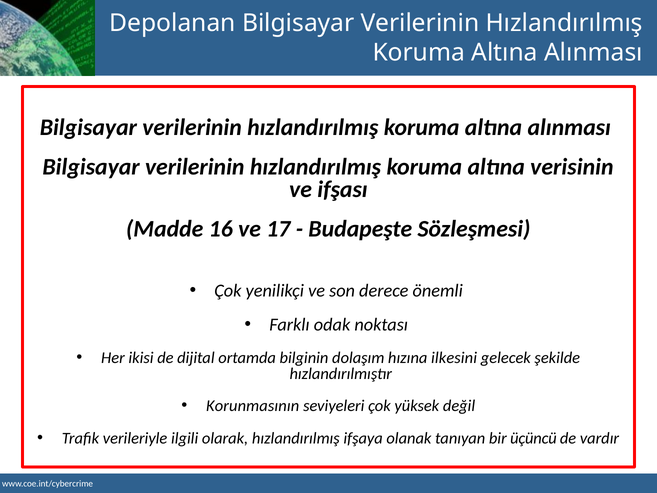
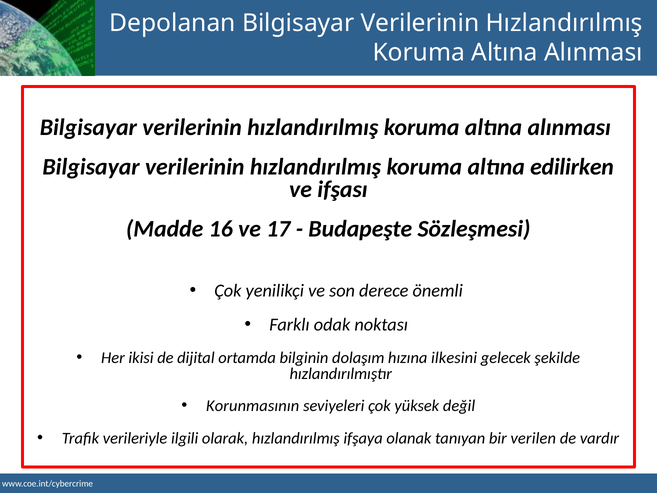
verisinin: verisinin -> edilirken
üçüncü: üçüncü -> verilen
